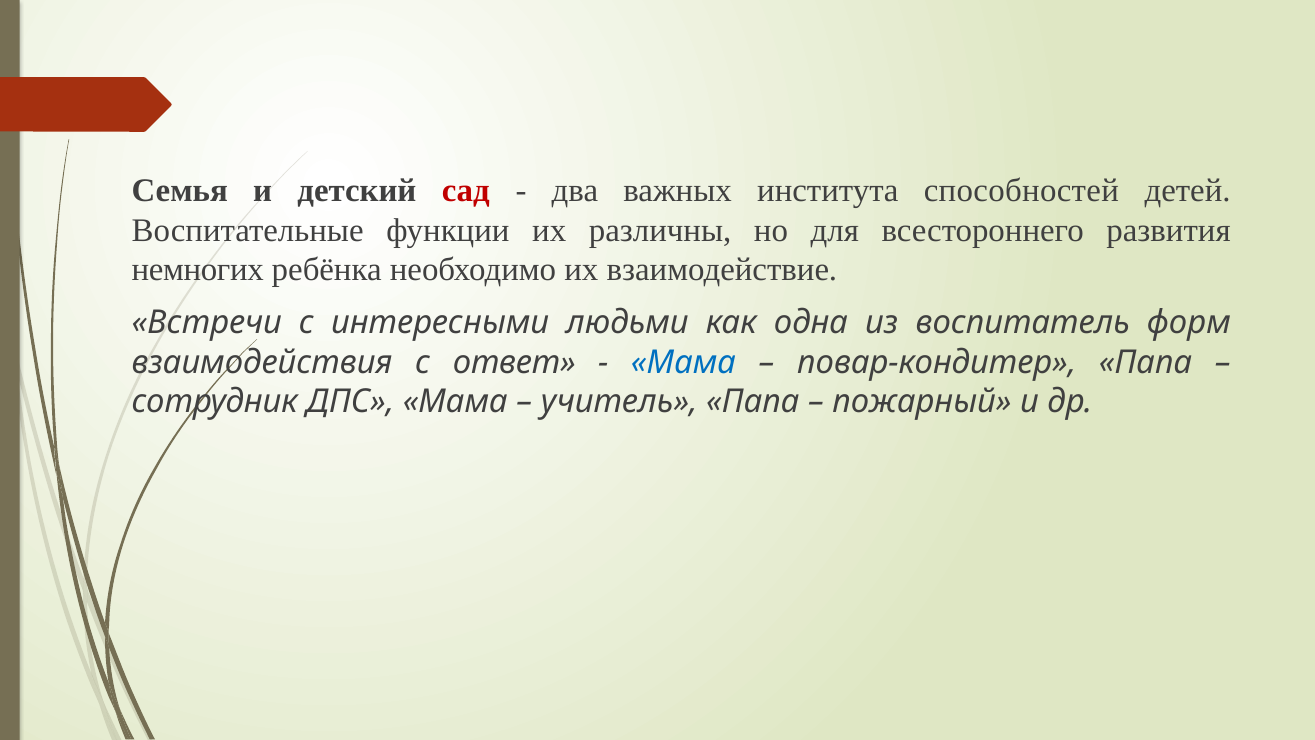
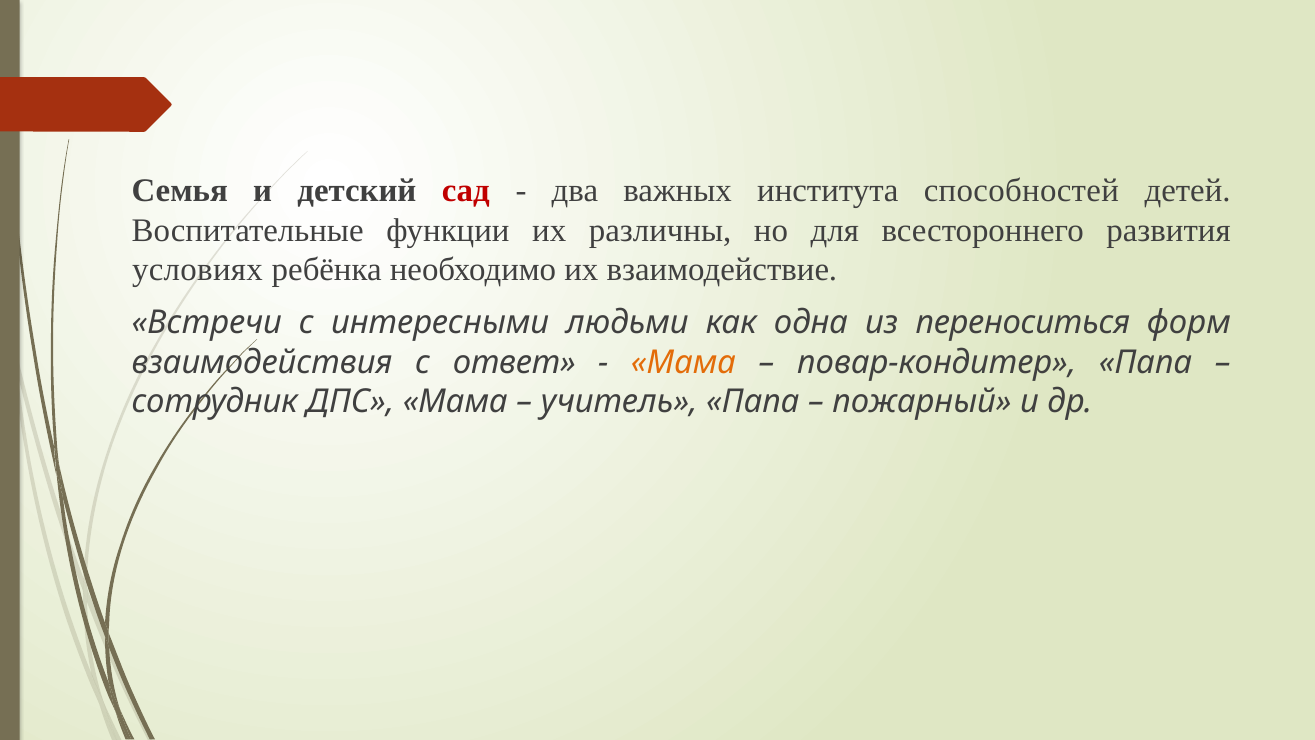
немногих: немногих -> условиях
воспитатель: воспитатель -> переноситься
Мама at (684, 362) colour: blue -> orange
